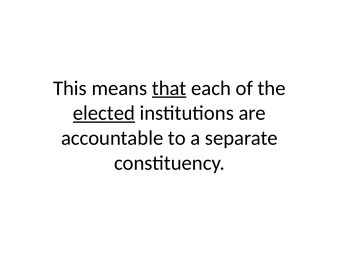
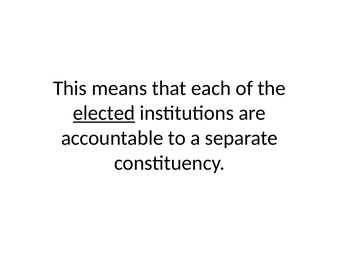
that underline: present -> none
